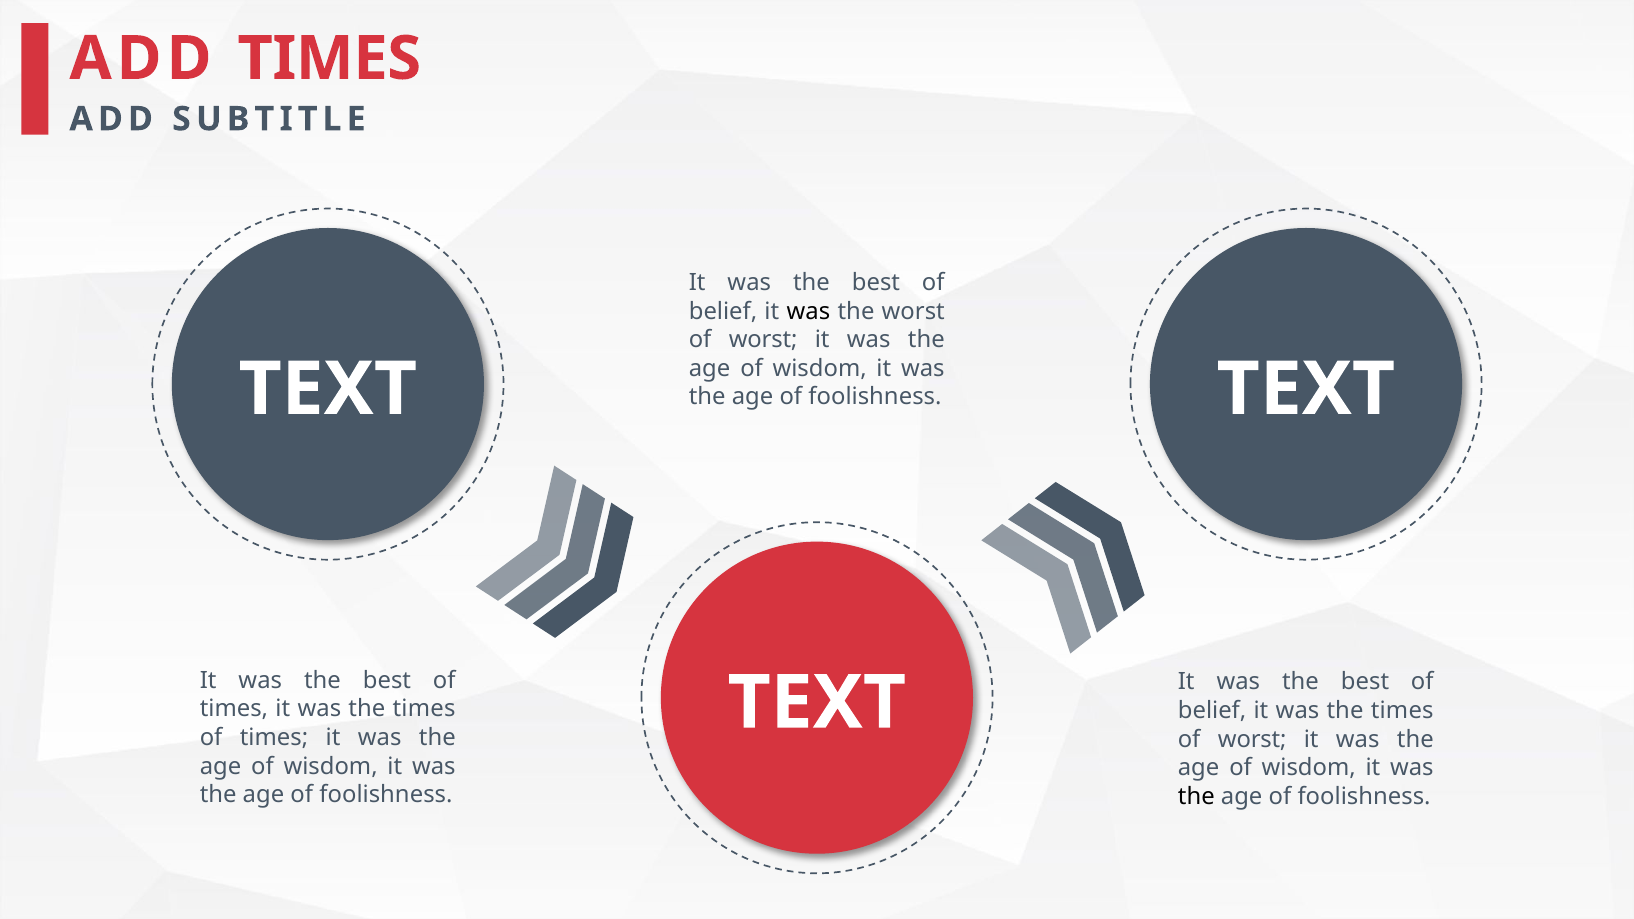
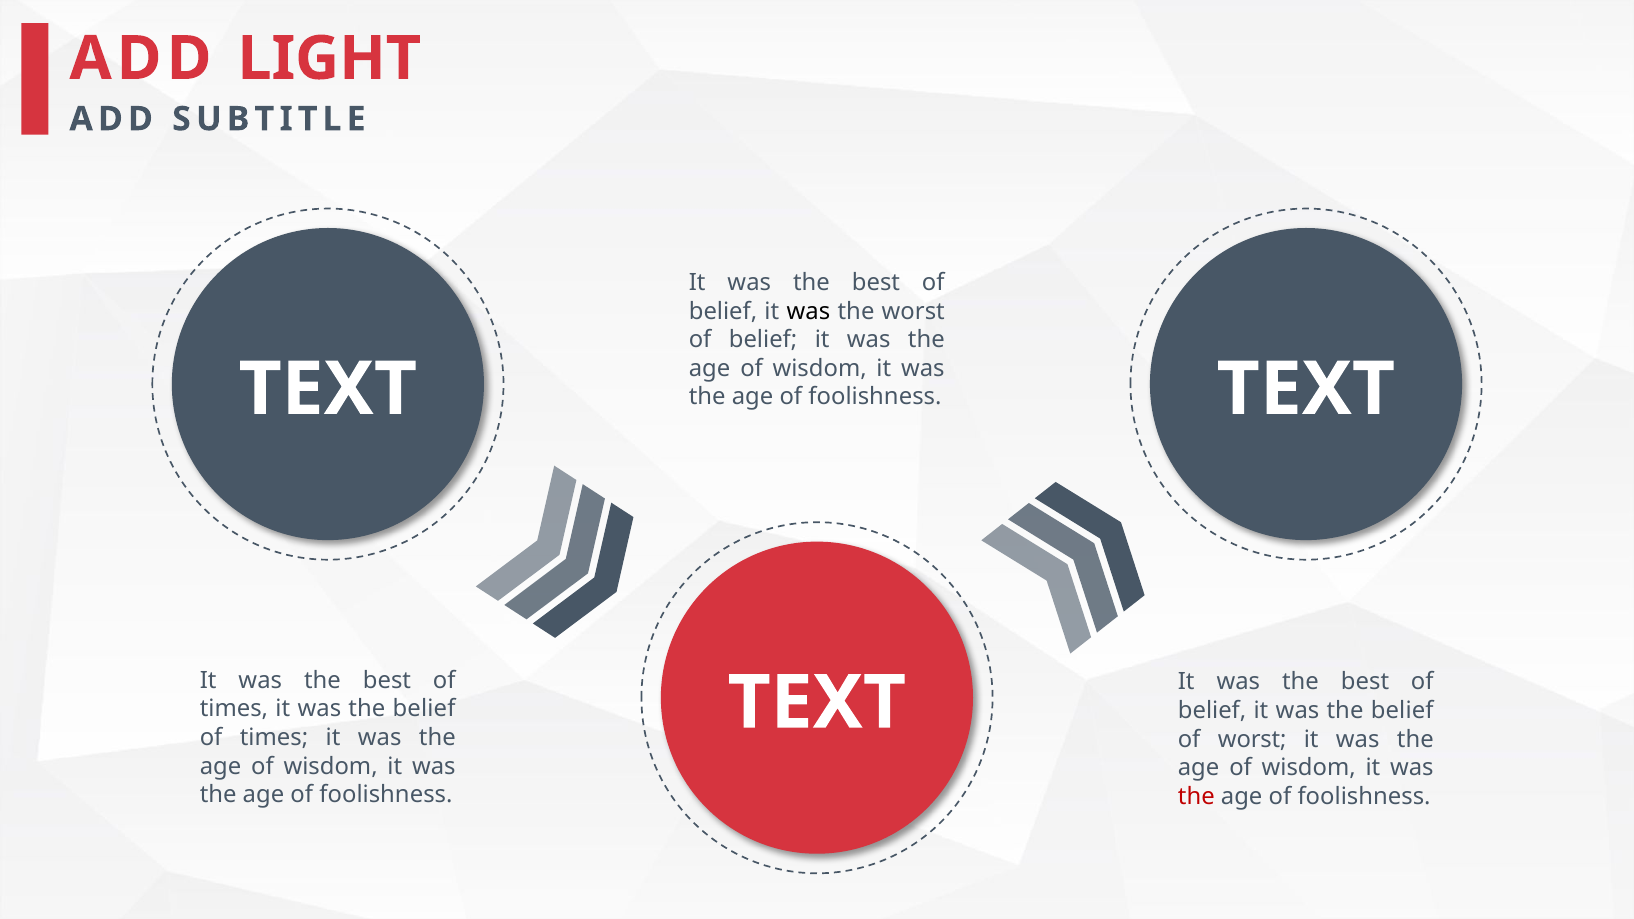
ADD TIMES: TIMES -> LIGHT
worst at (763, 340): worst -> belief
times at (424, 709): times -> belief
times at (1402, 711): times -> belief
the at (1196, 797) colour: black -> red
